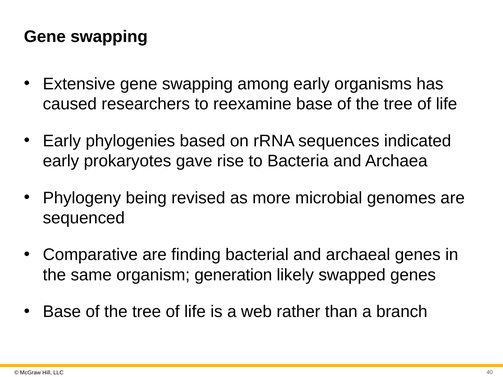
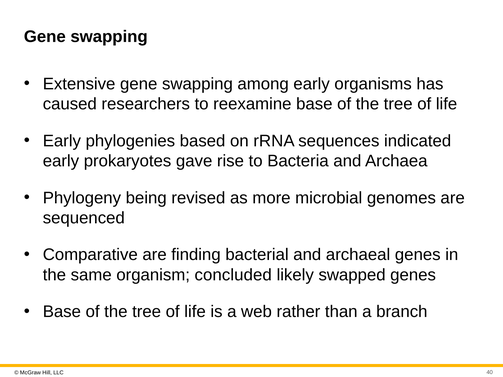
generation: generation -> concluded
